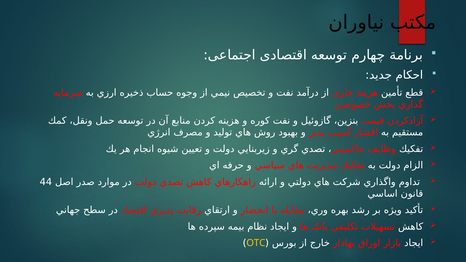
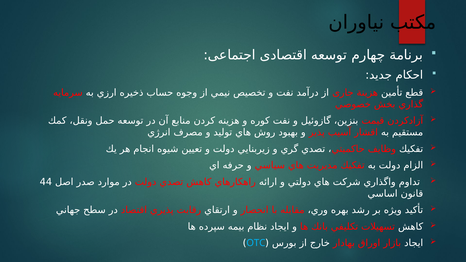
OTC colour: yellow -> light blue
